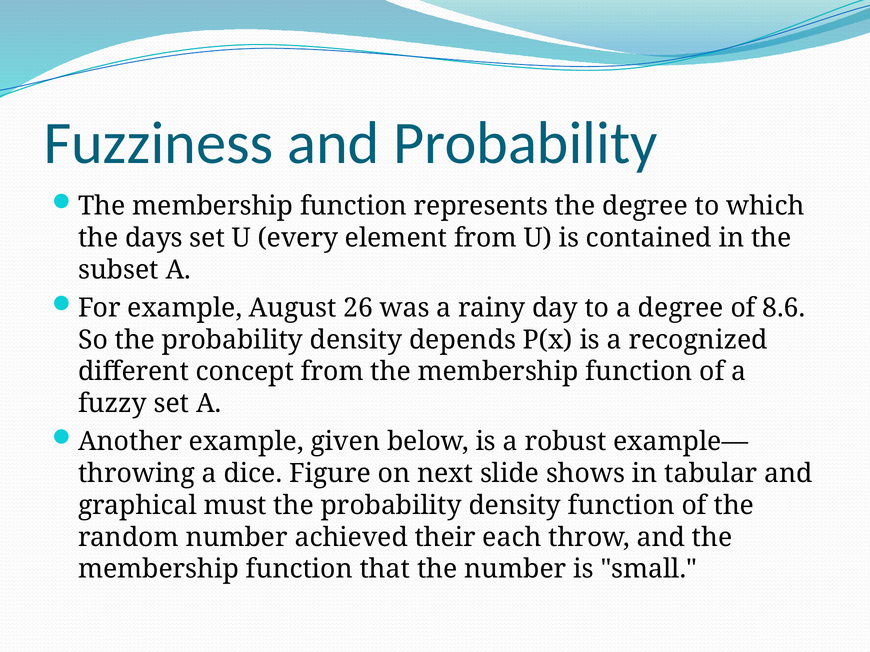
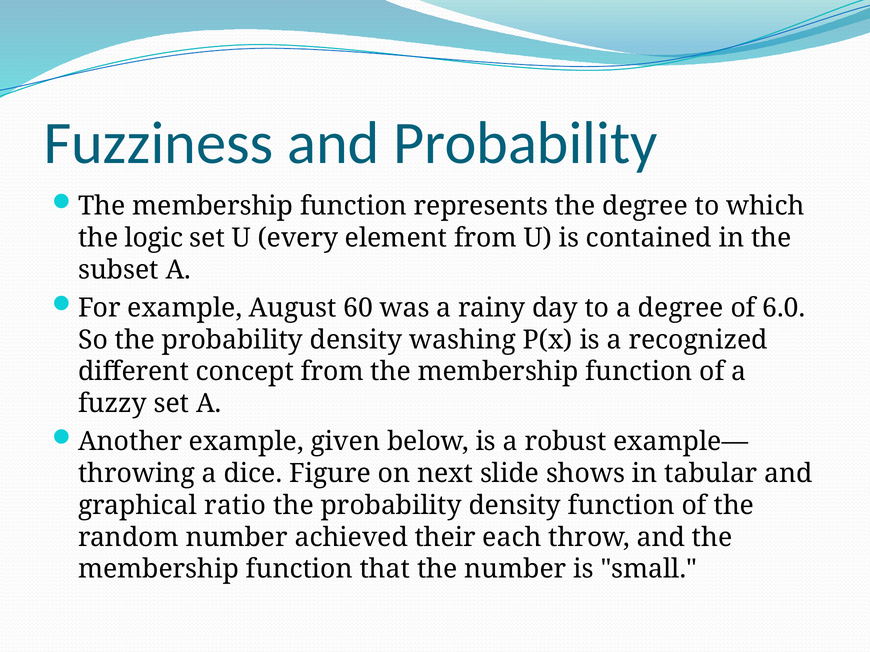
days: days -> logic
26: 26 -> 60
8.6: 8.6 -> 6.0
depends: depends -> washing
must: must -> ratio
